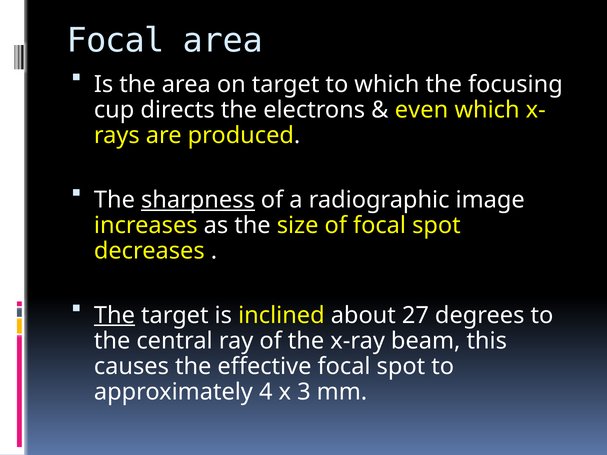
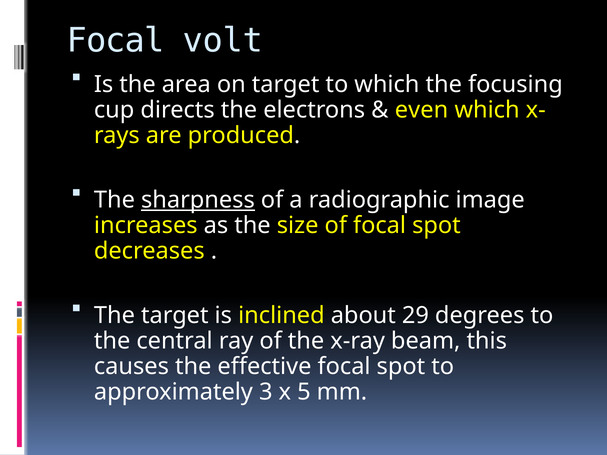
Focal area: area -> volt
The at (114, 315) underline: present -> none
27: 27 -> 29
4: 4 -> 3
3: 3 -> 5
